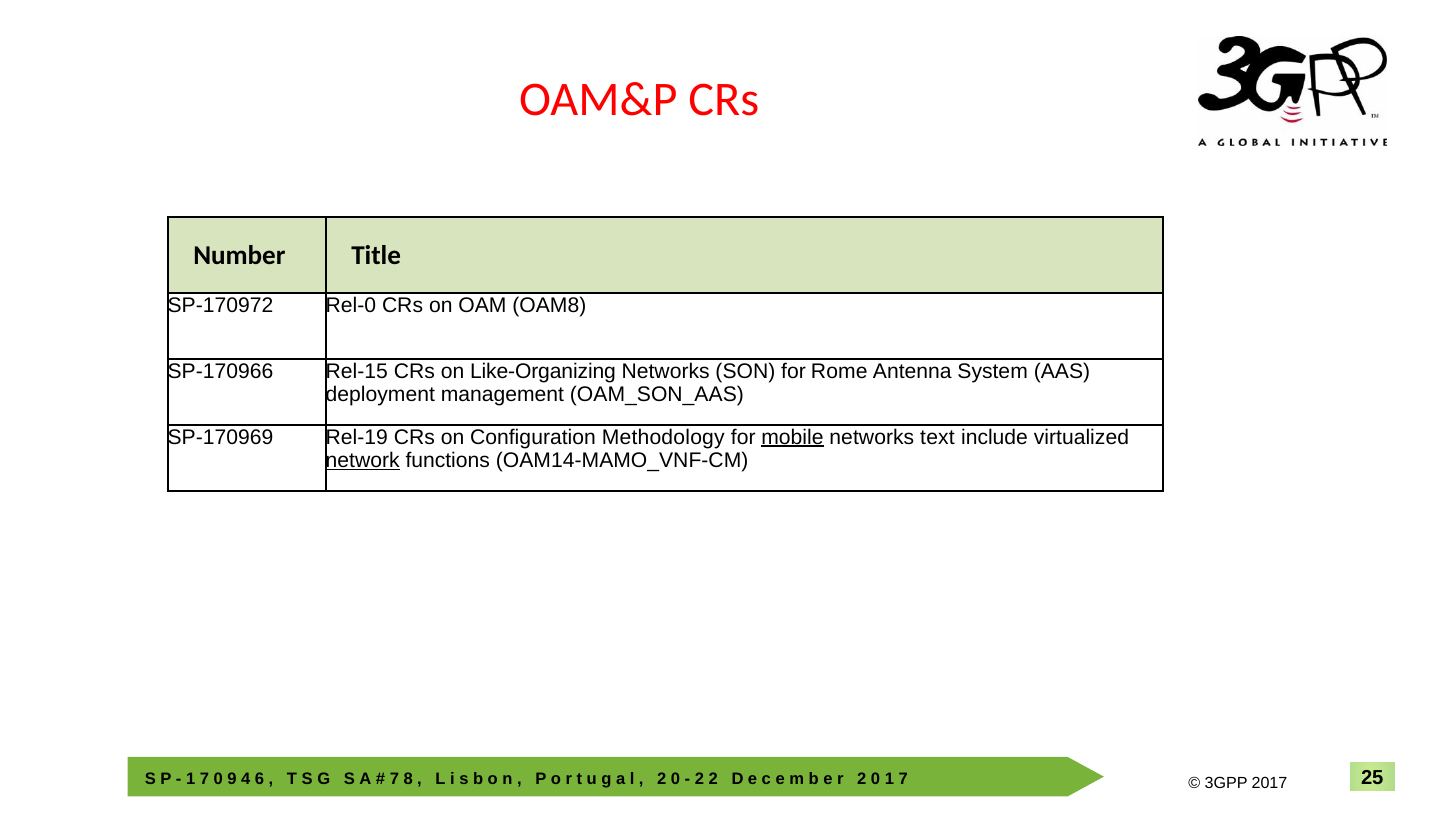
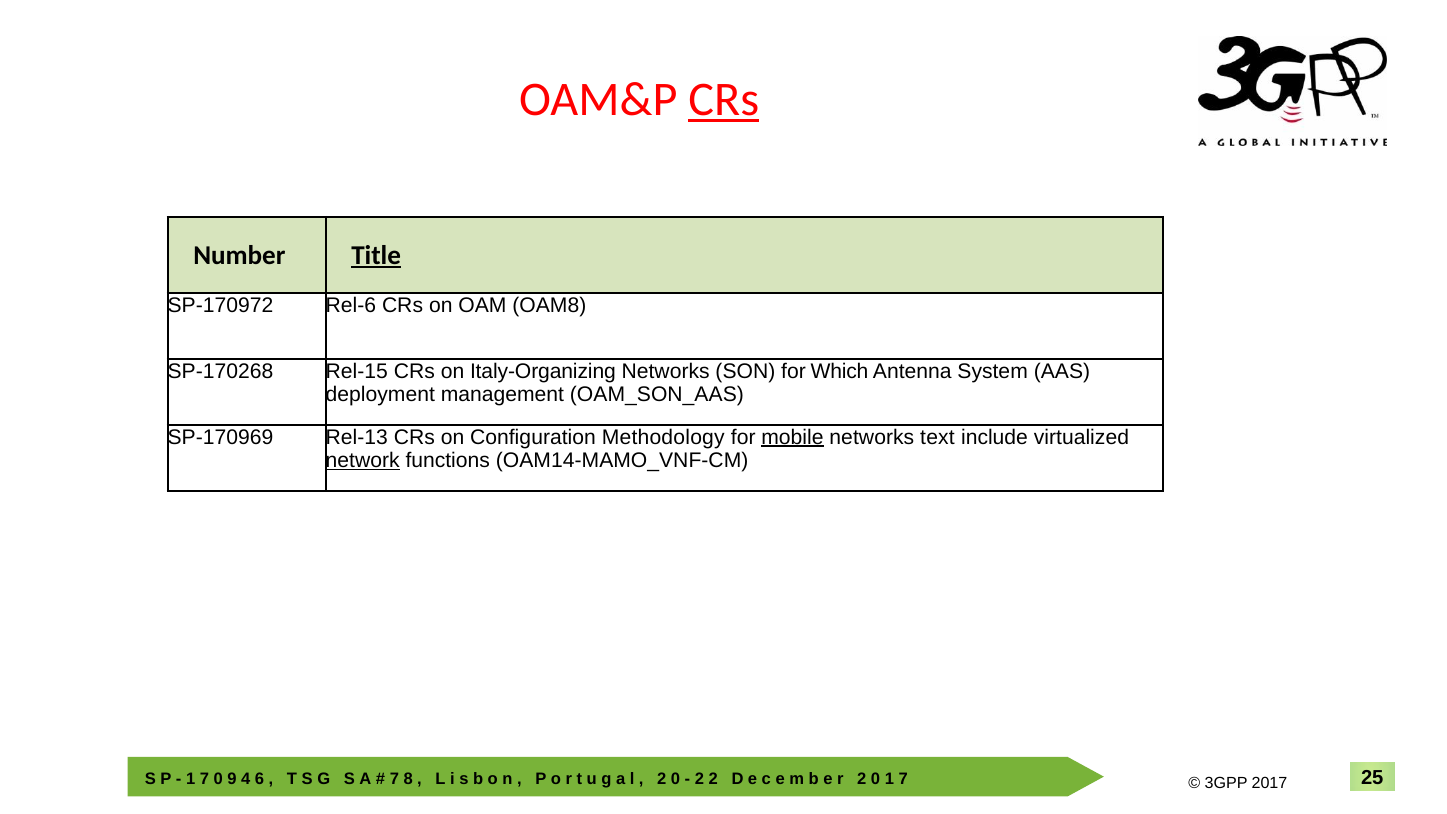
CRs at (724, 100) underline: none -> present
Title underline: none -> present
Rel-0: Rel-0 -> Rel-6
SP-170966: SP-170966 -> SP-170268
Like-Organizing: Like-Organizing -> Italy-Organizing
Rome: Rome -> Which
Rel-19: Rel-19 -> Rel-13
